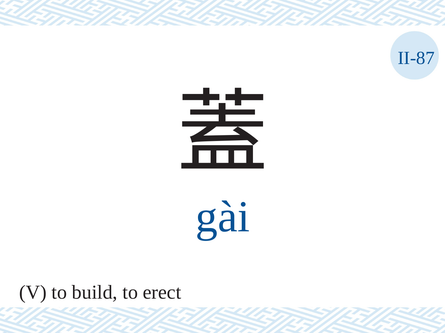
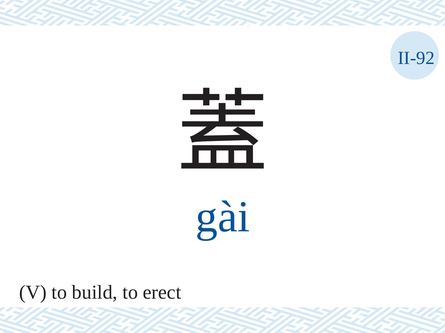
II-87: II-87 -> II-92
